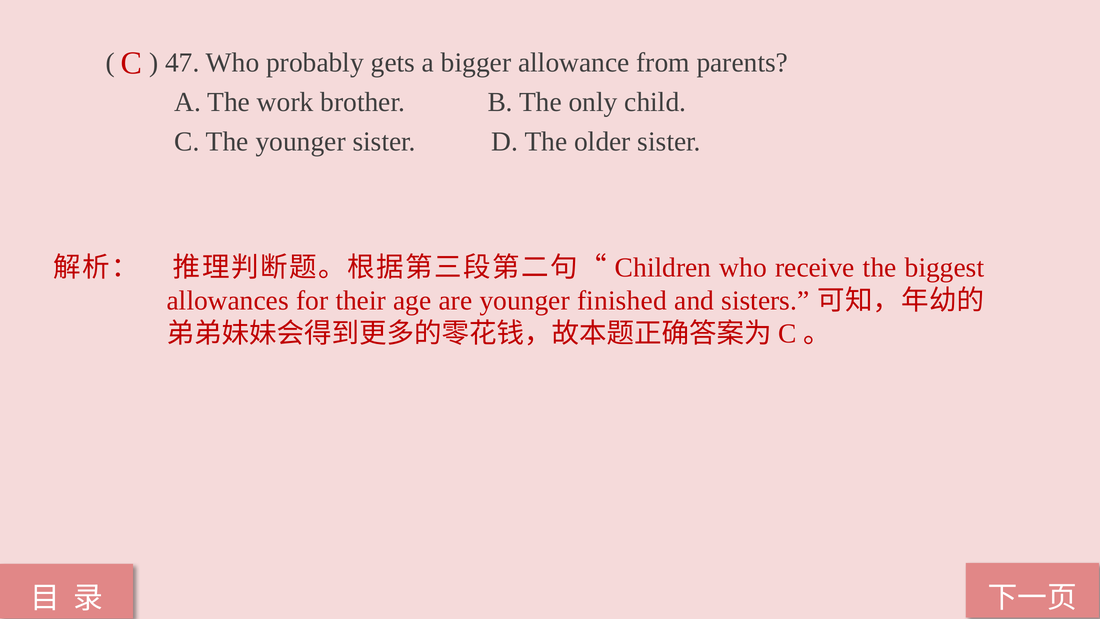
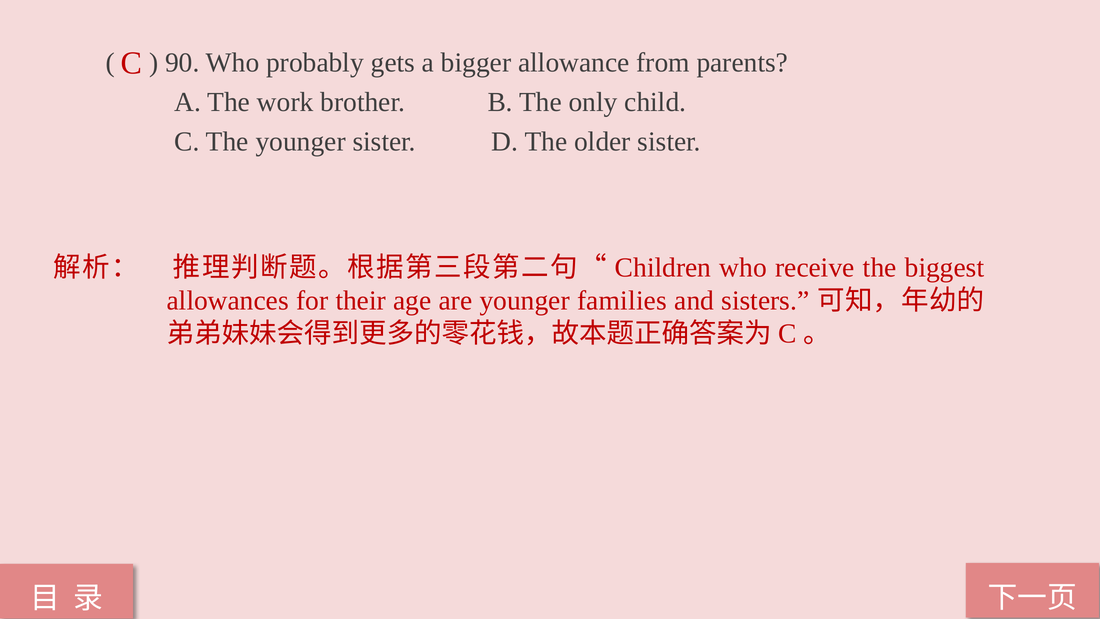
47: 47 -> 90
finished: finished -> families
